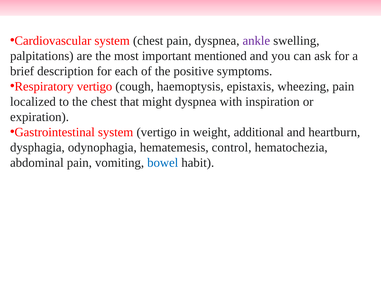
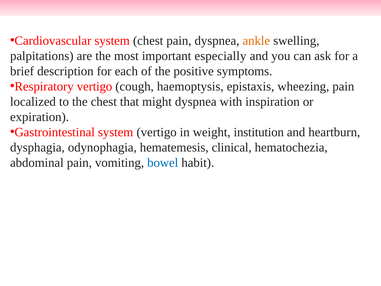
ankle colour: purple -> orange
mentioned: mentioned -> especially
additional: additional -> institution
control: control -> clinical
